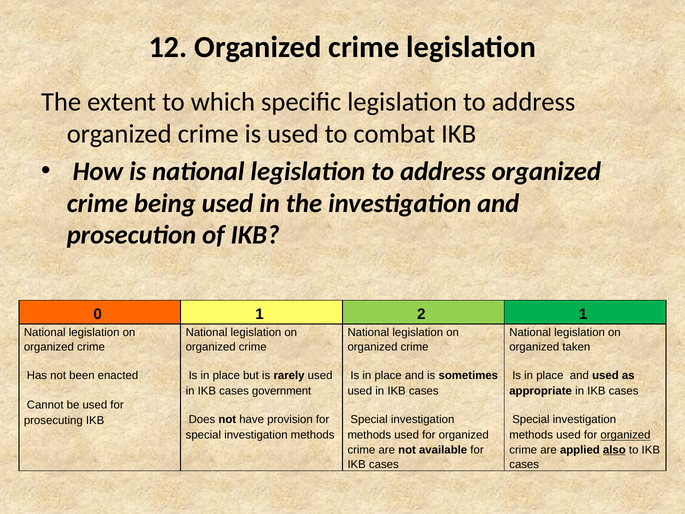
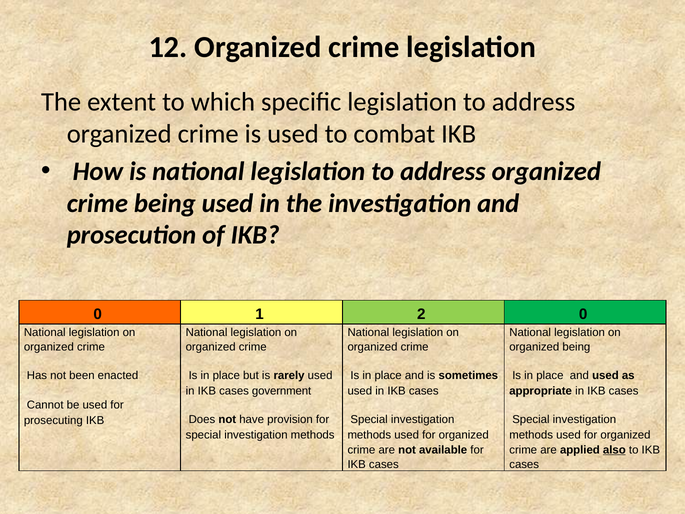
1 at (583, 314): 1 -> 0
organized taken: taken -> being
organized at (625, 435) underline: present -> none
